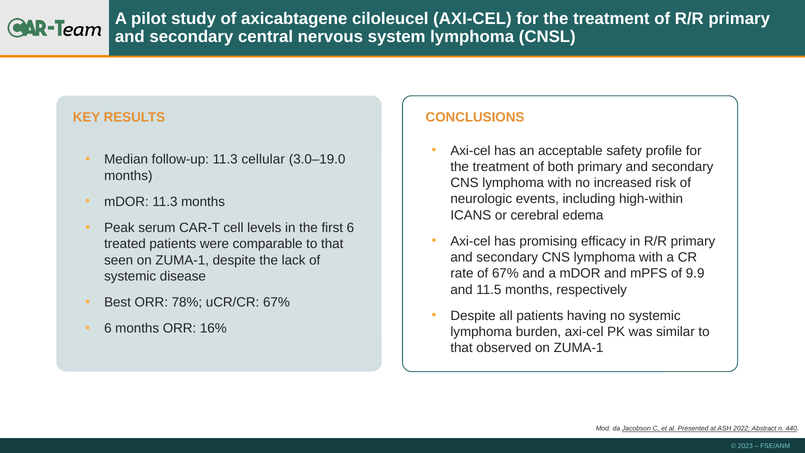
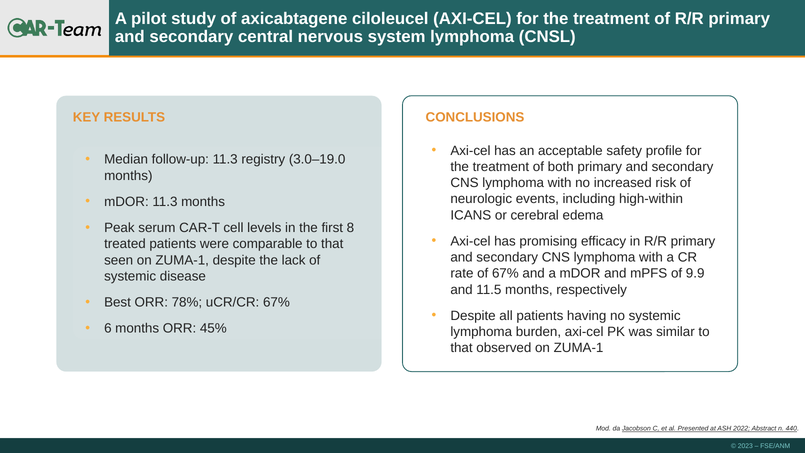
cellular: cellular -> registry
first 6: 6 -> 8
16%: 16% -> 45%
